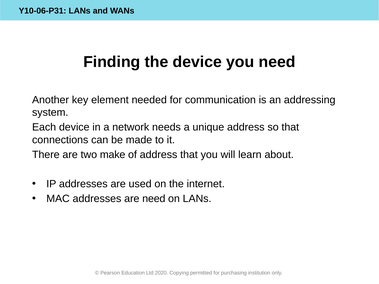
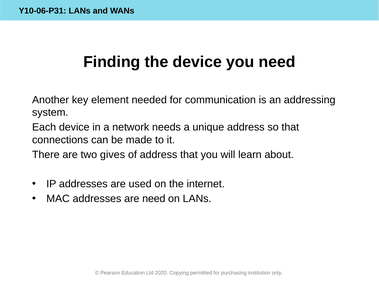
make: make -> gives
